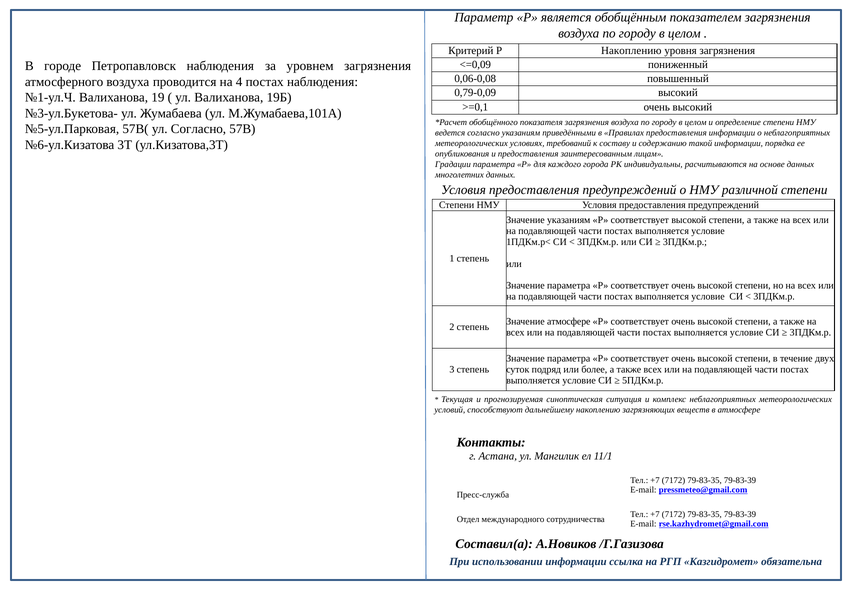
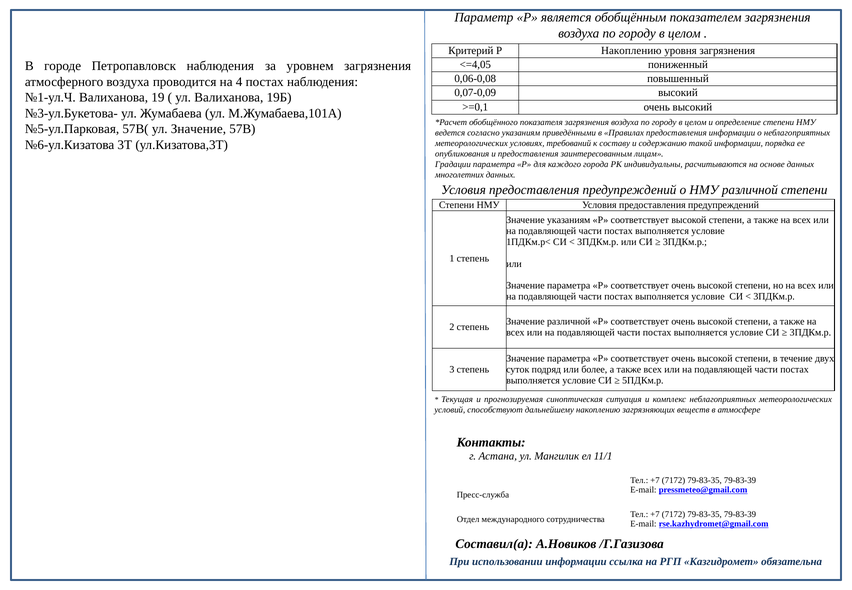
<=0,09: <=0,09 -> <=4,05
0,79-0,09: 0,79-0,09 -> 0,07-0,09
ул Согласно: Согласно -> Значение
Значение атмосфере: атмосфере -> различной
